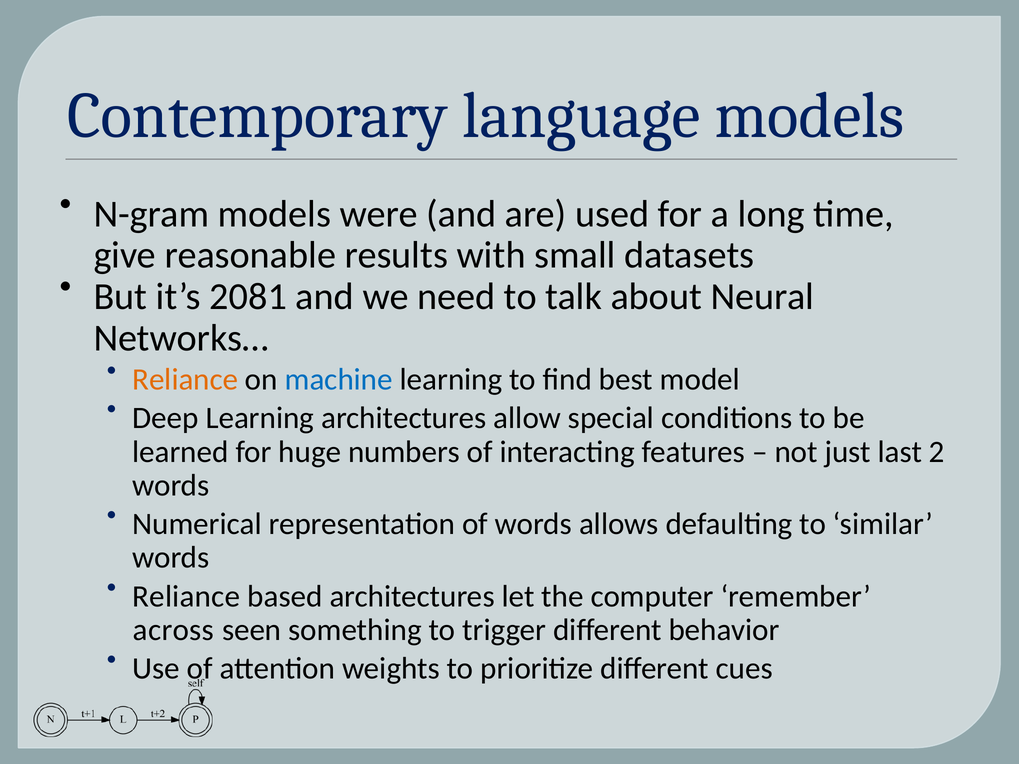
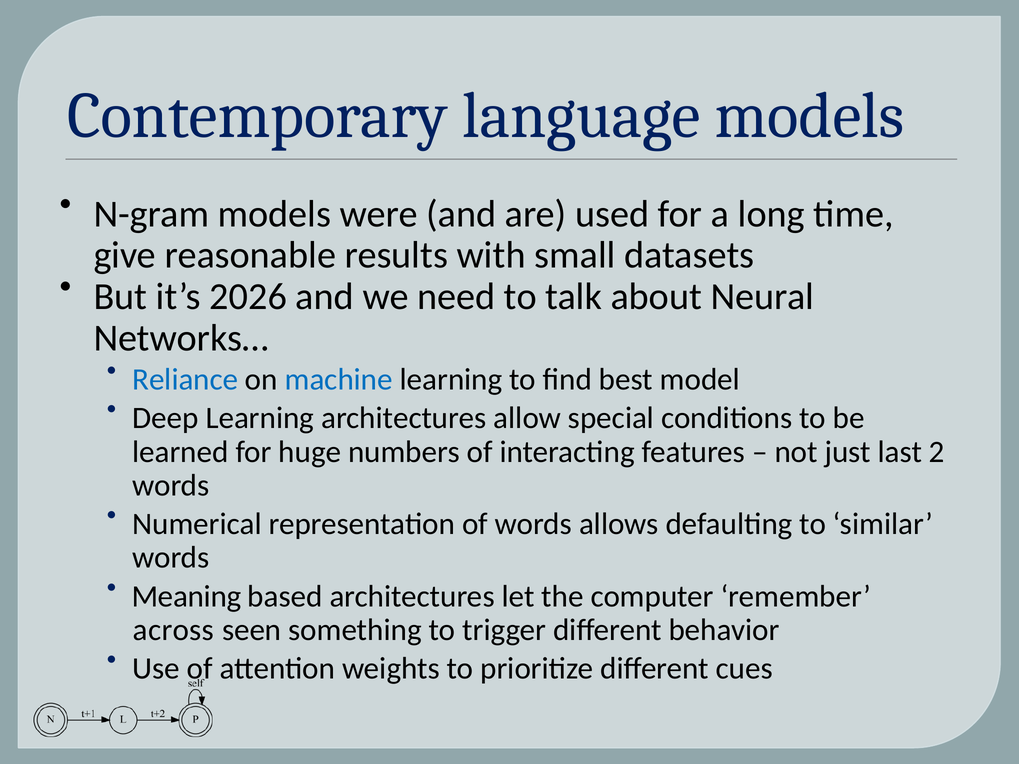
2081: 2081 -> 2026
Reliance at (185, 380) colour: orange -> blue
Reliance at (186, 597): Reliance -> Meaning
